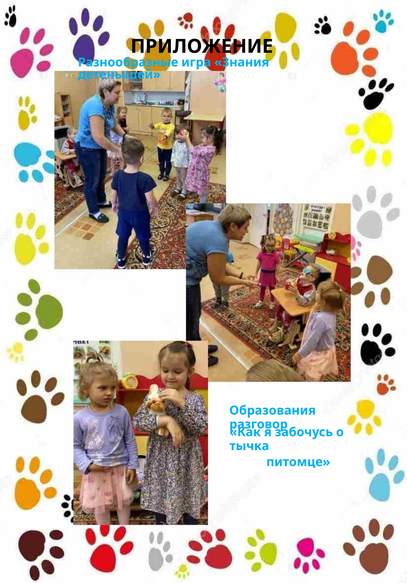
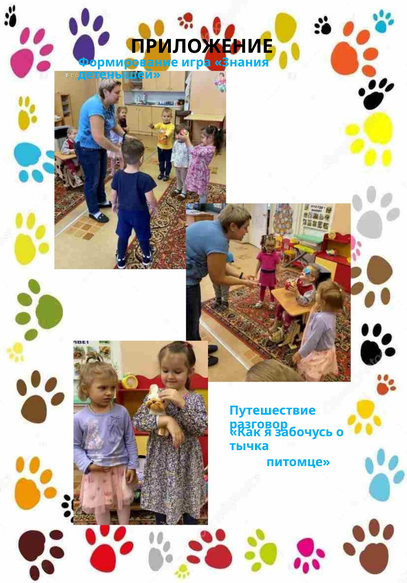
Разнообразные: Разнообразные -> Формирование
Образования: Образования -> Путешествие
